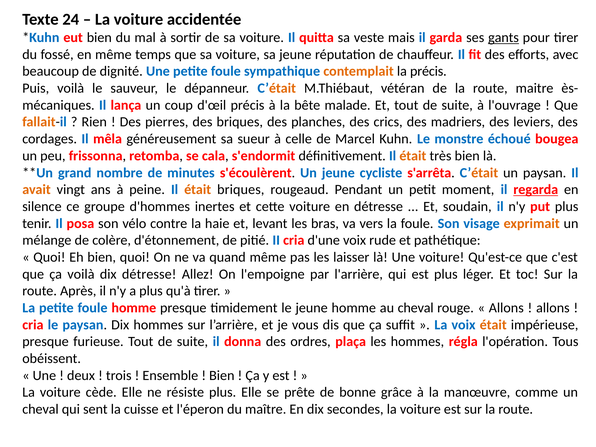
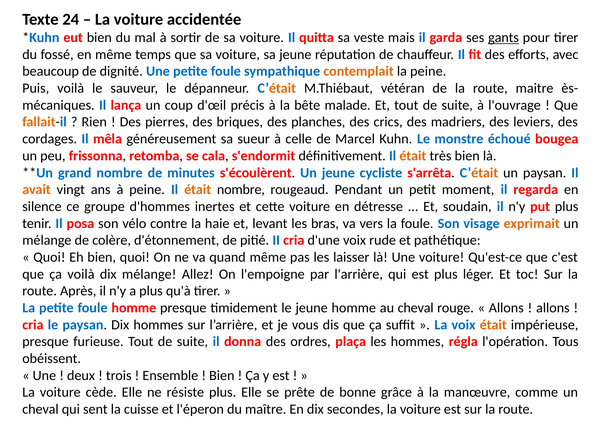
la précis: précis -> peine
était briques: briques -> nombre
regarda underline: present -> none
dix détresse: détresse -> mélange
